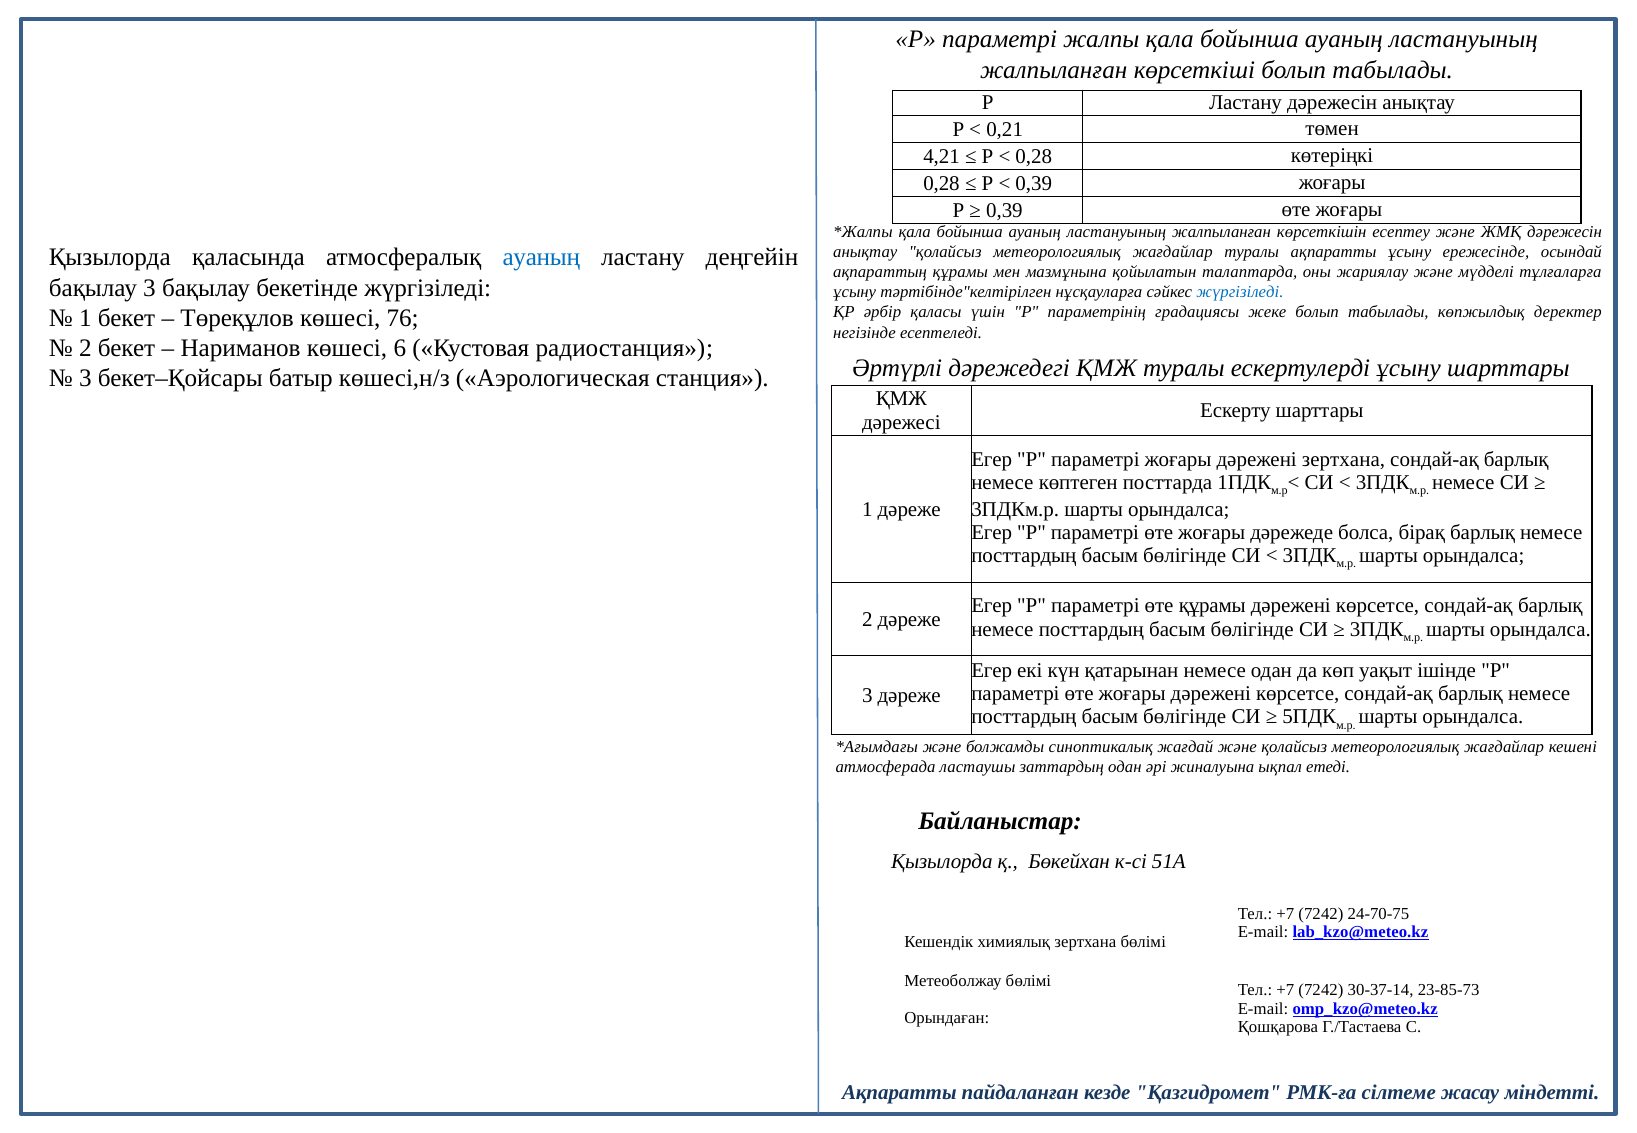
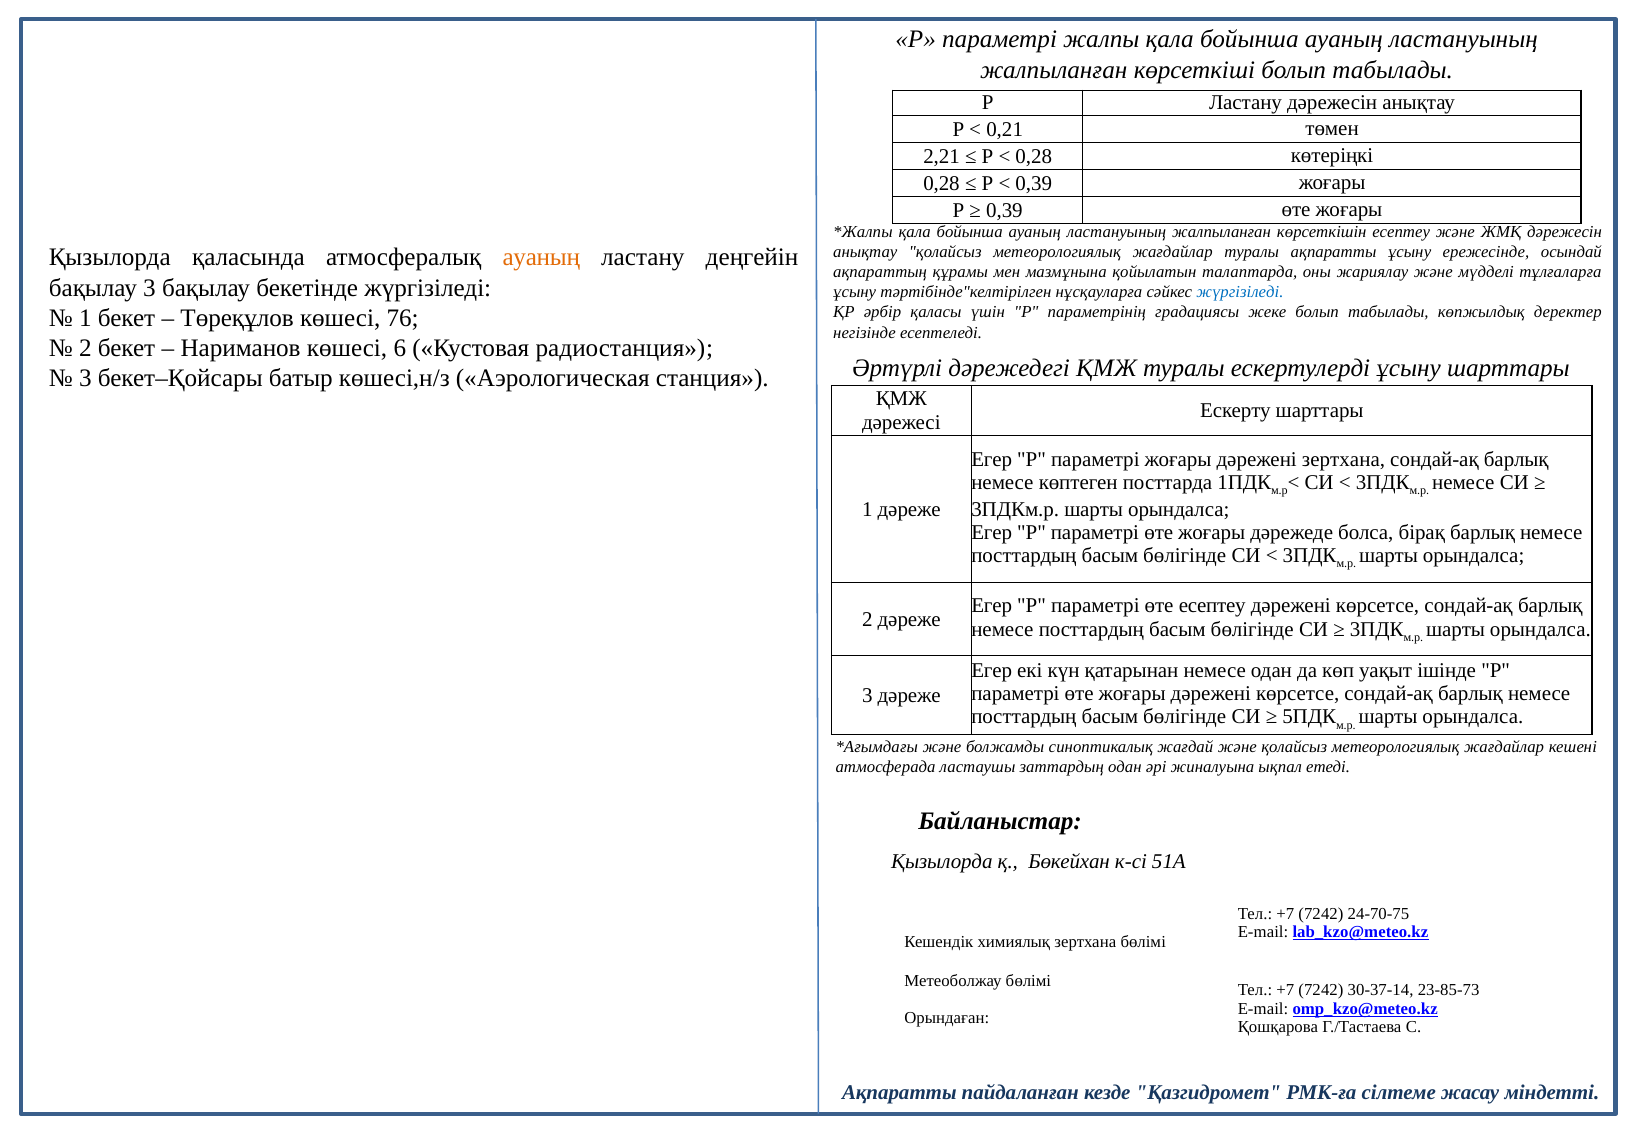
4,21: 4,21 -> 2,21
ауаның at (541, 258) colour: blue -> orange
өте құрамы: құрамы -> есептеу
